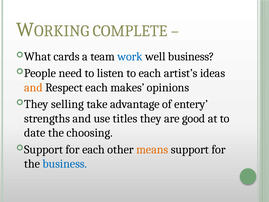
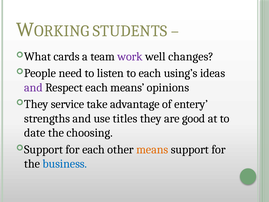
COMPLETE: COMPLETE -> STUDENTS
work colour: blue -> purple
well business: business -> changes
artist’s: artist’s -> using’s
and at (33, 87) colour: orange -> purple
each makes: makes -> means
selling: selling -> service
